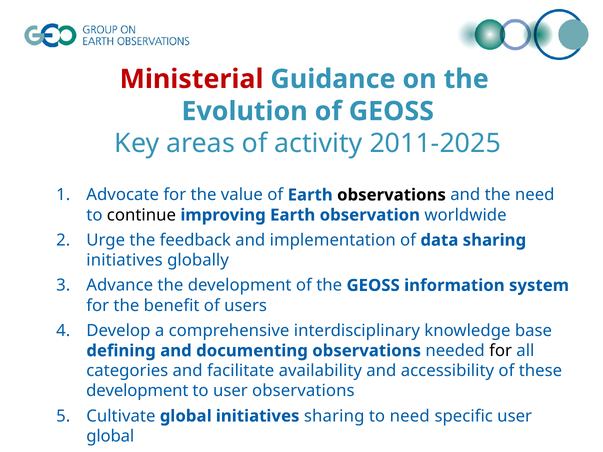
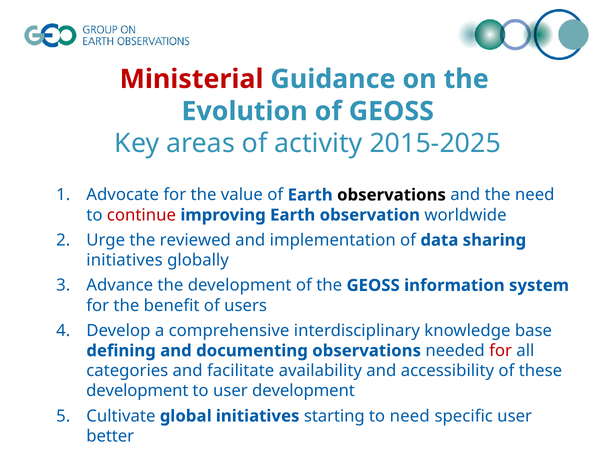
2011-2025: 2011-2025 -> 2015-2025
continue colour: black -> red
feedback: feedback -> reviewed
for at (501, 351) colour: black -> red
user observations: observations -> development
initiatives sharing: sharing -> starting
global at (110, 436): global -> better
